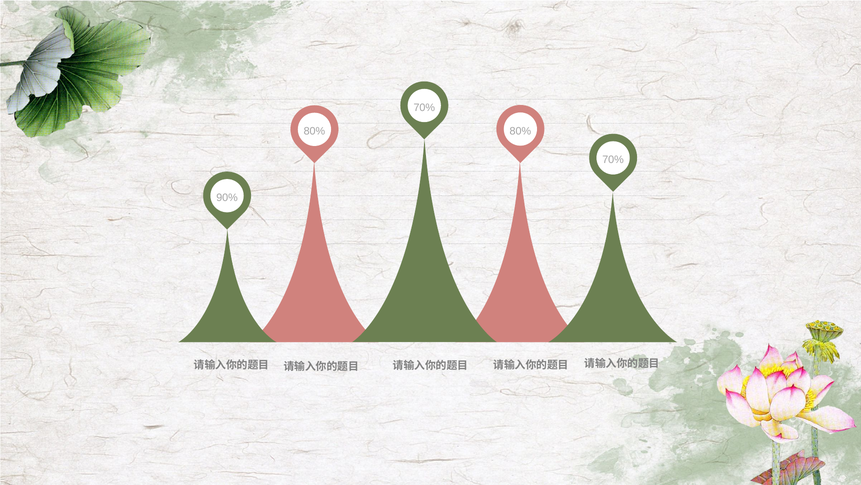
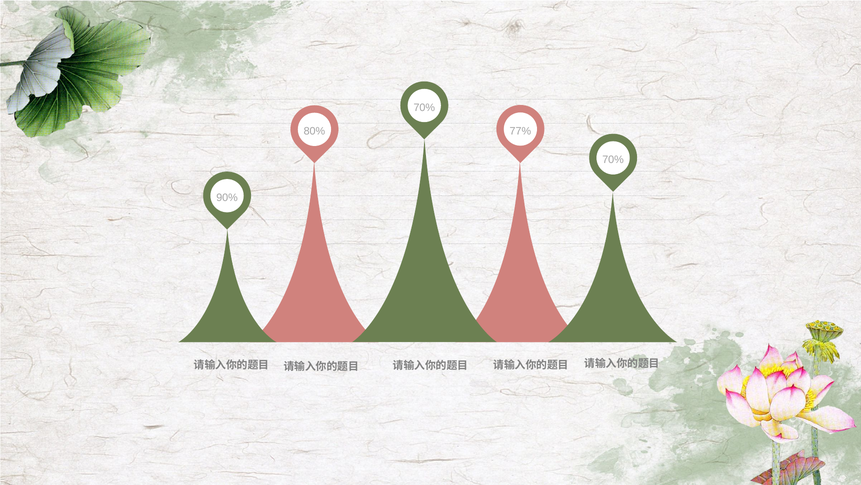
80% at (520, 131): 80% -> 77%
